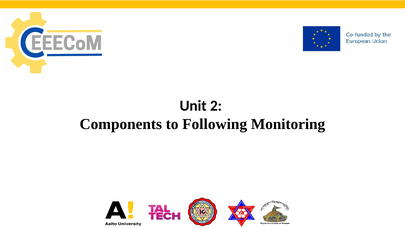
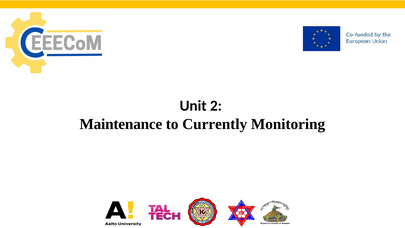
Components: Components -> Maintenance
Following: Following -> Currently
